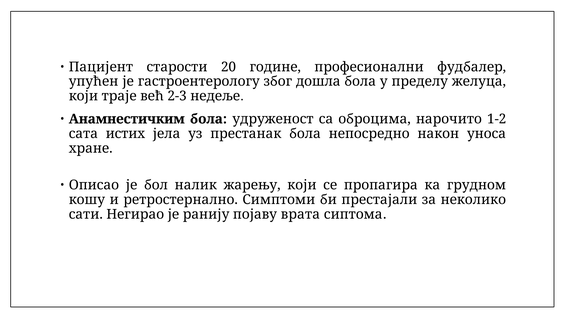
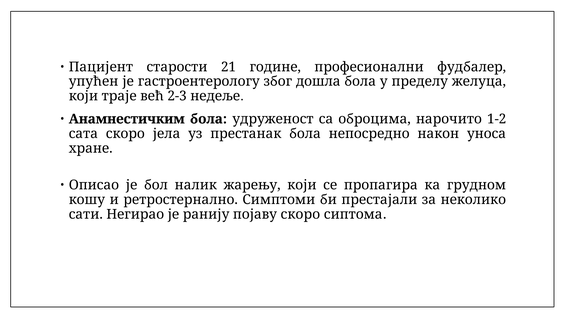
20: 20 -> 21
сата истих: истих -> скоро
појаву врата: врата -> скоро
